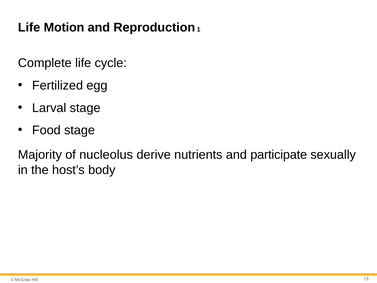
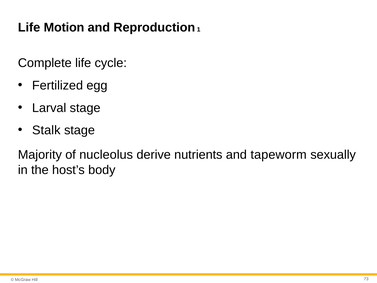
Food: Food -> Stalk
participate: participate -> tapeworm
